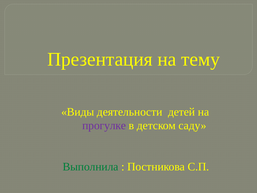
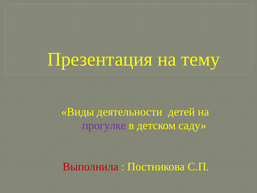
Выполнила colour: green -> red
